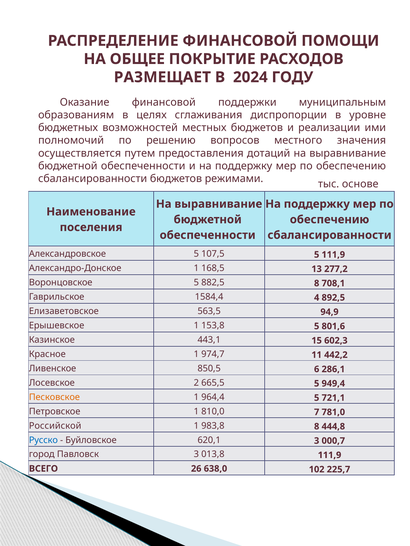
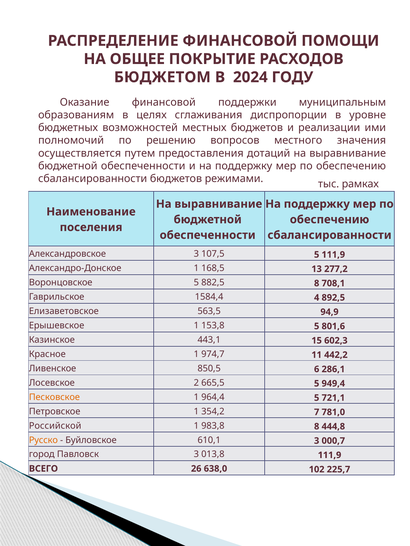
РАЗМЕЩАЕТ: РАЗМЕЩАЕТ -> БЮДЖЕТОМ
основе: основе -> рамках
Александровское 5: 5 -> 3
810,0: 810,0 -> 354,2
Русско colour: blue -> orange
620,1: 620,1 -> 610,1
